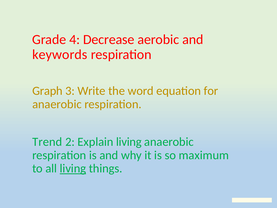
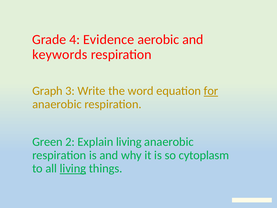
Decrease: Decrease -> Evidence
for underline: none -> present
Trend: Trend -> Green
maximum: maximum -> cytoplasm
